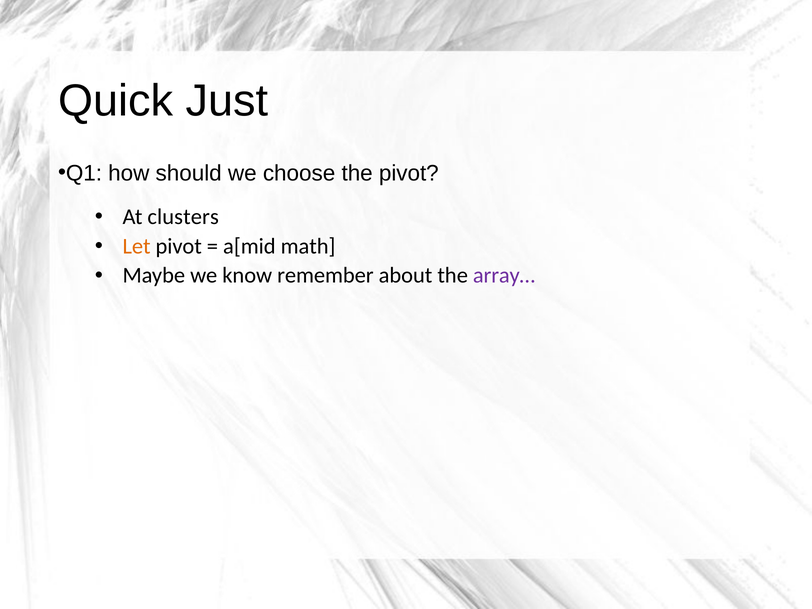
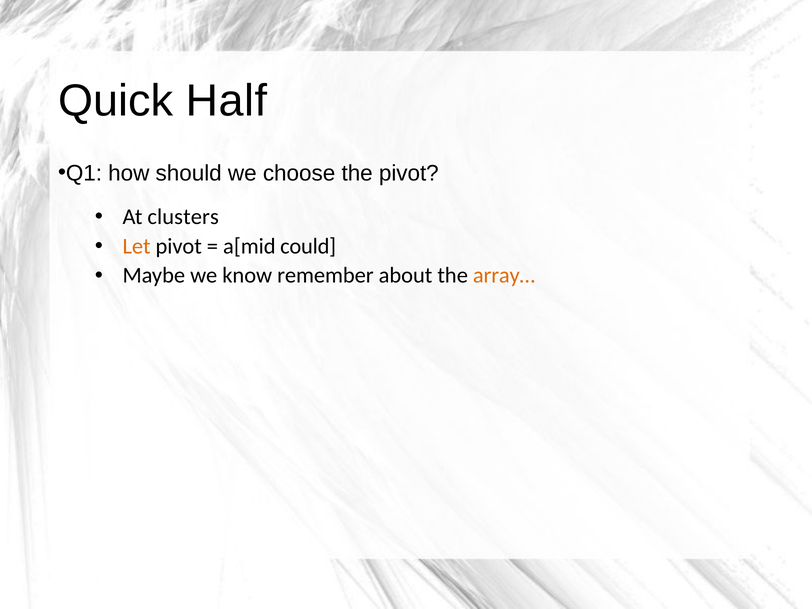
Just: Just -> Half
math: math -> could
array… colour: purple -> orange
